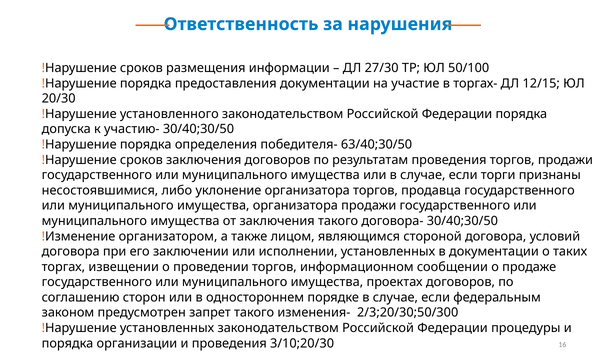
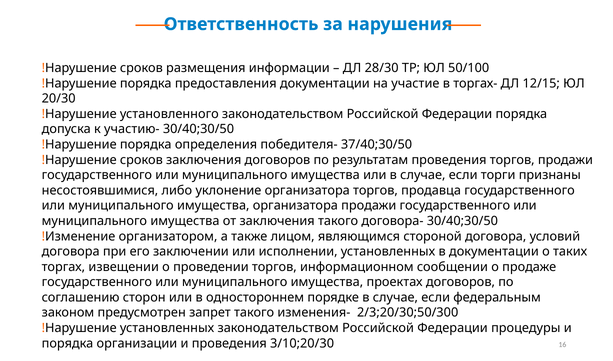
27/30: 27/30 -> 28/30
63/40;30/50: 63/40;30/50 -> 37/40;30/50
